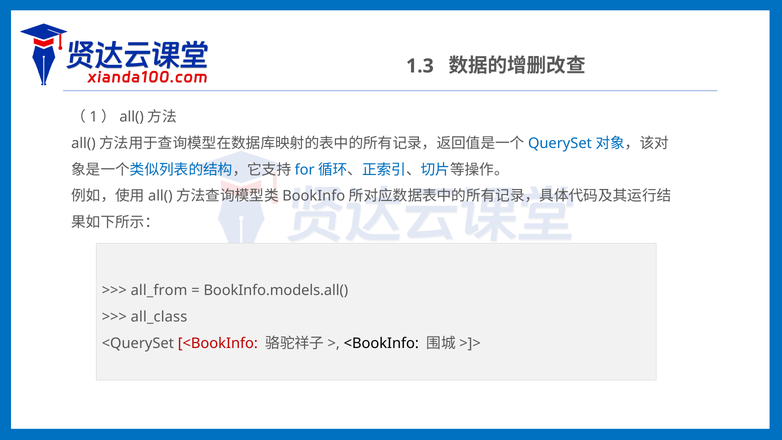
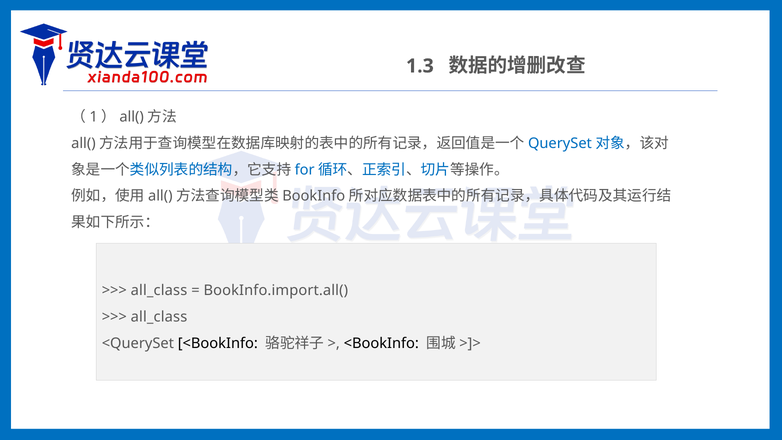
all_from at (159, 291): all_from -> all_class
BookInfo.models.all(: BookInfo.models.all( -> BookInfo.import.all(
<BookInfo at (218, 343) colour: red -> black
